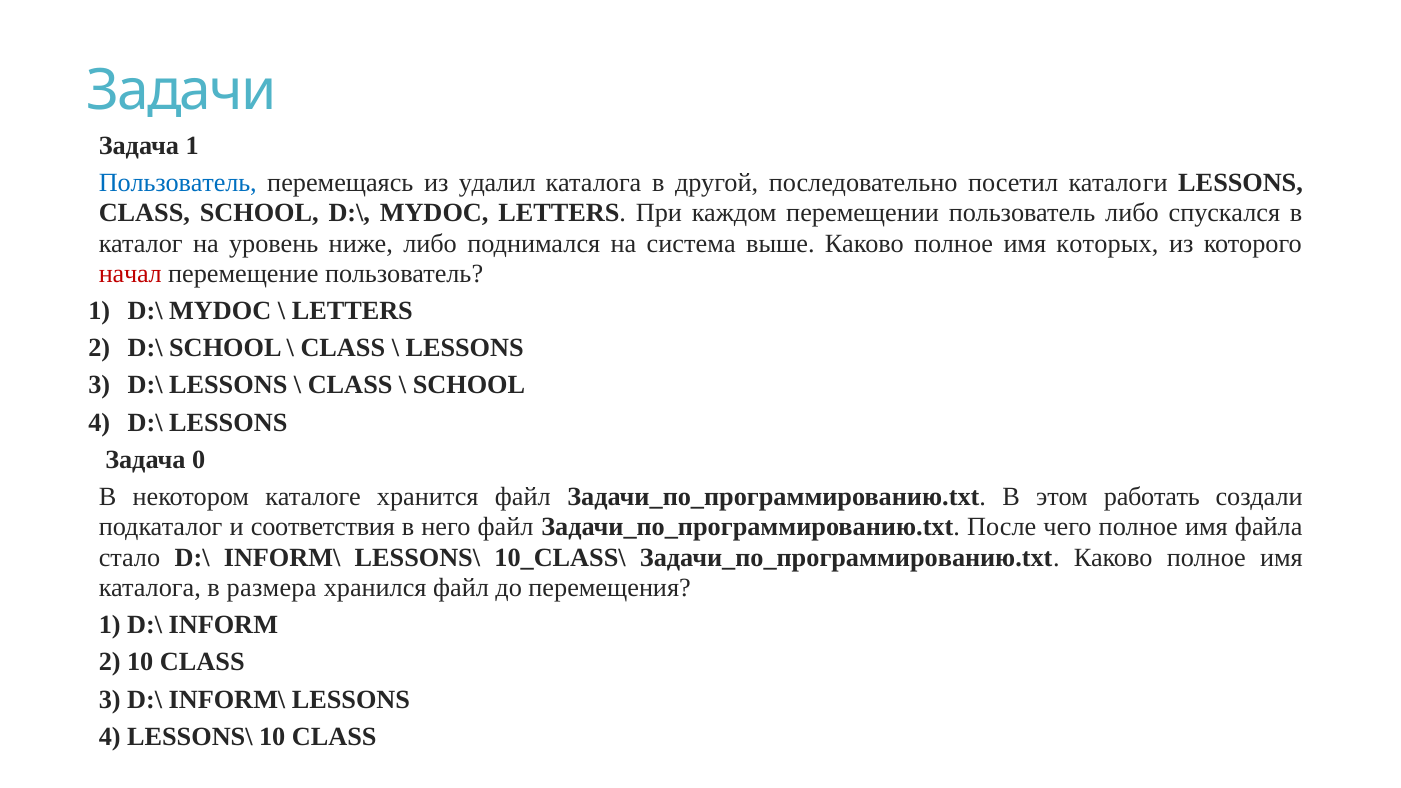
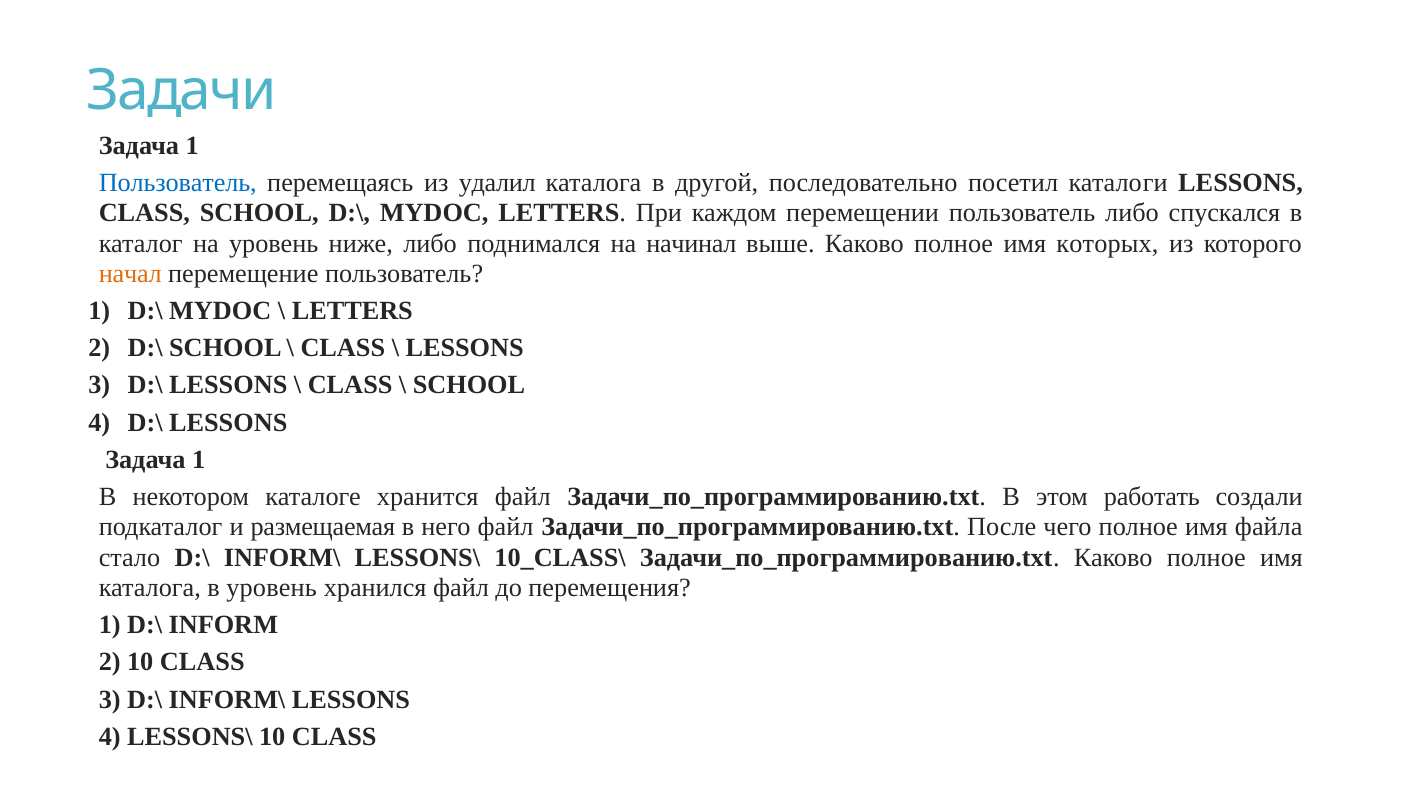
система: система -> начинал
начал colour: red -> orange
0 at (199, 460): 0 -> 1
соответствия: соответствия -> размещаемая
в размера: размера -> уровень
